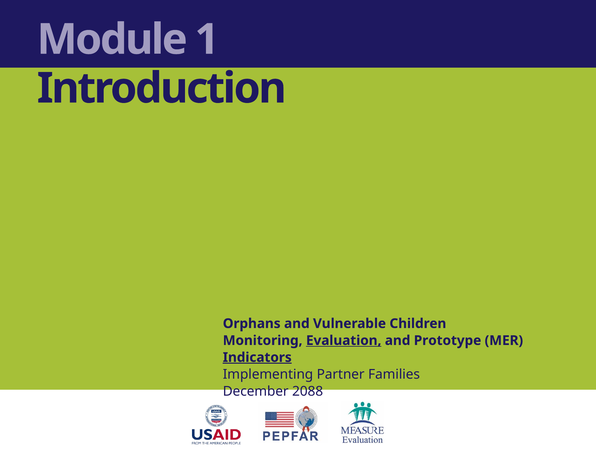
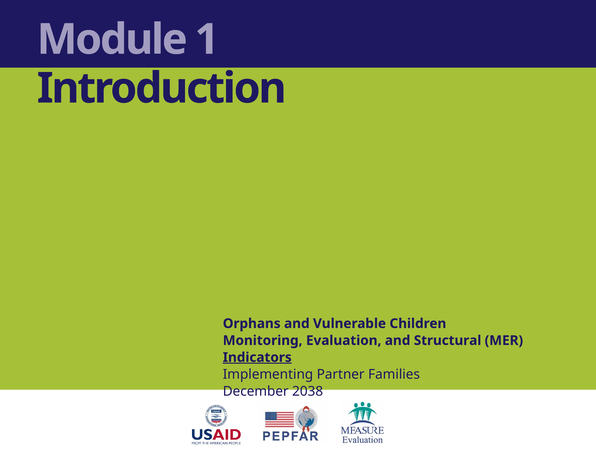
Evaluation underline: present -> none
Prototype: Prototype -> Structural
2088: 2088 -> 2038
